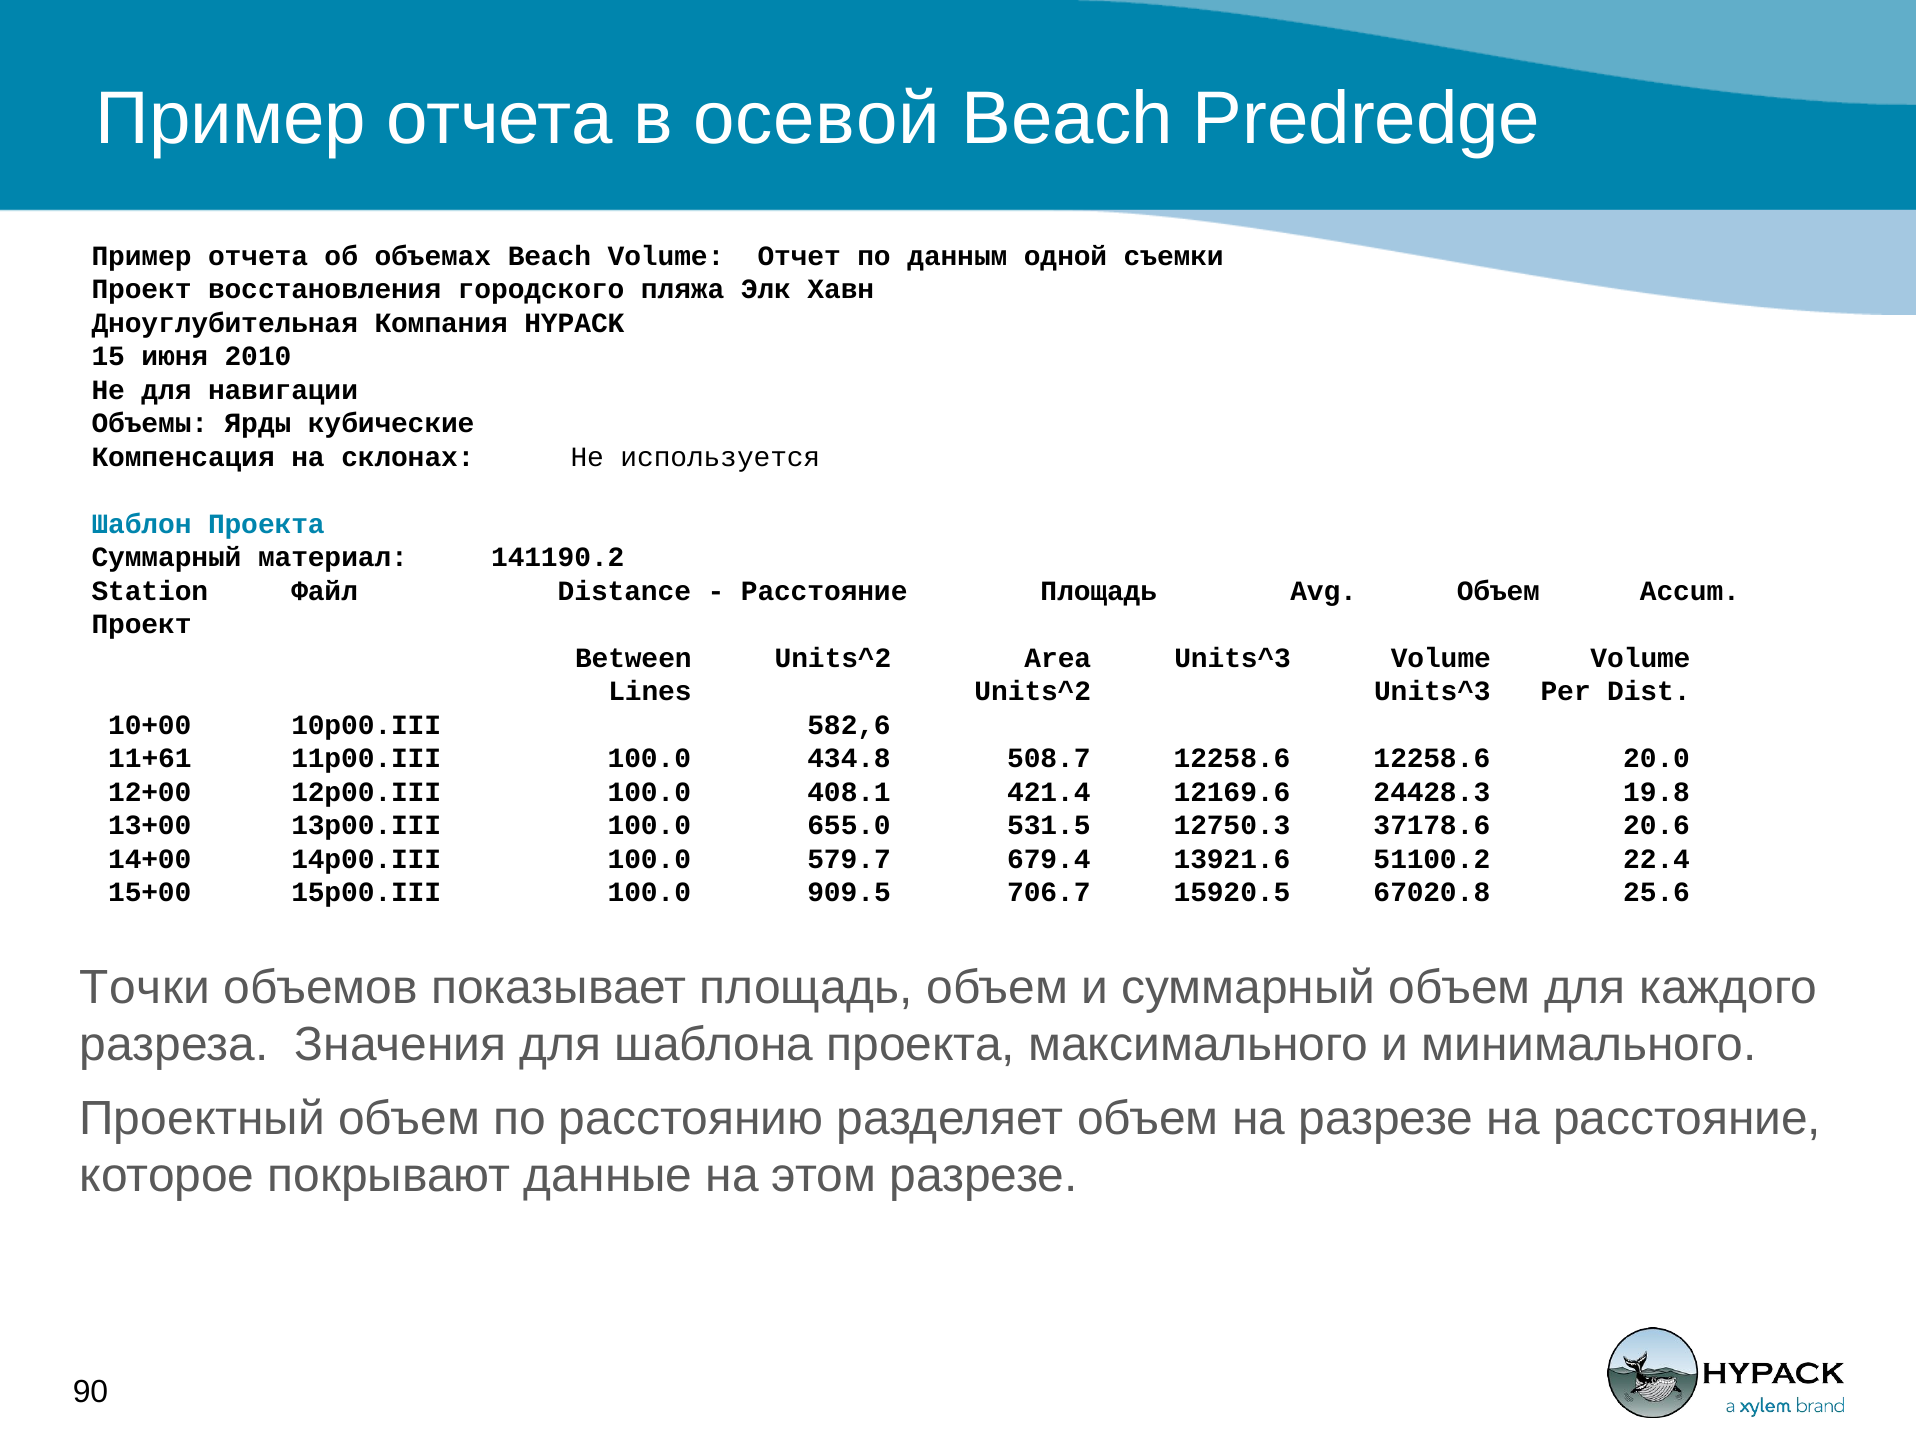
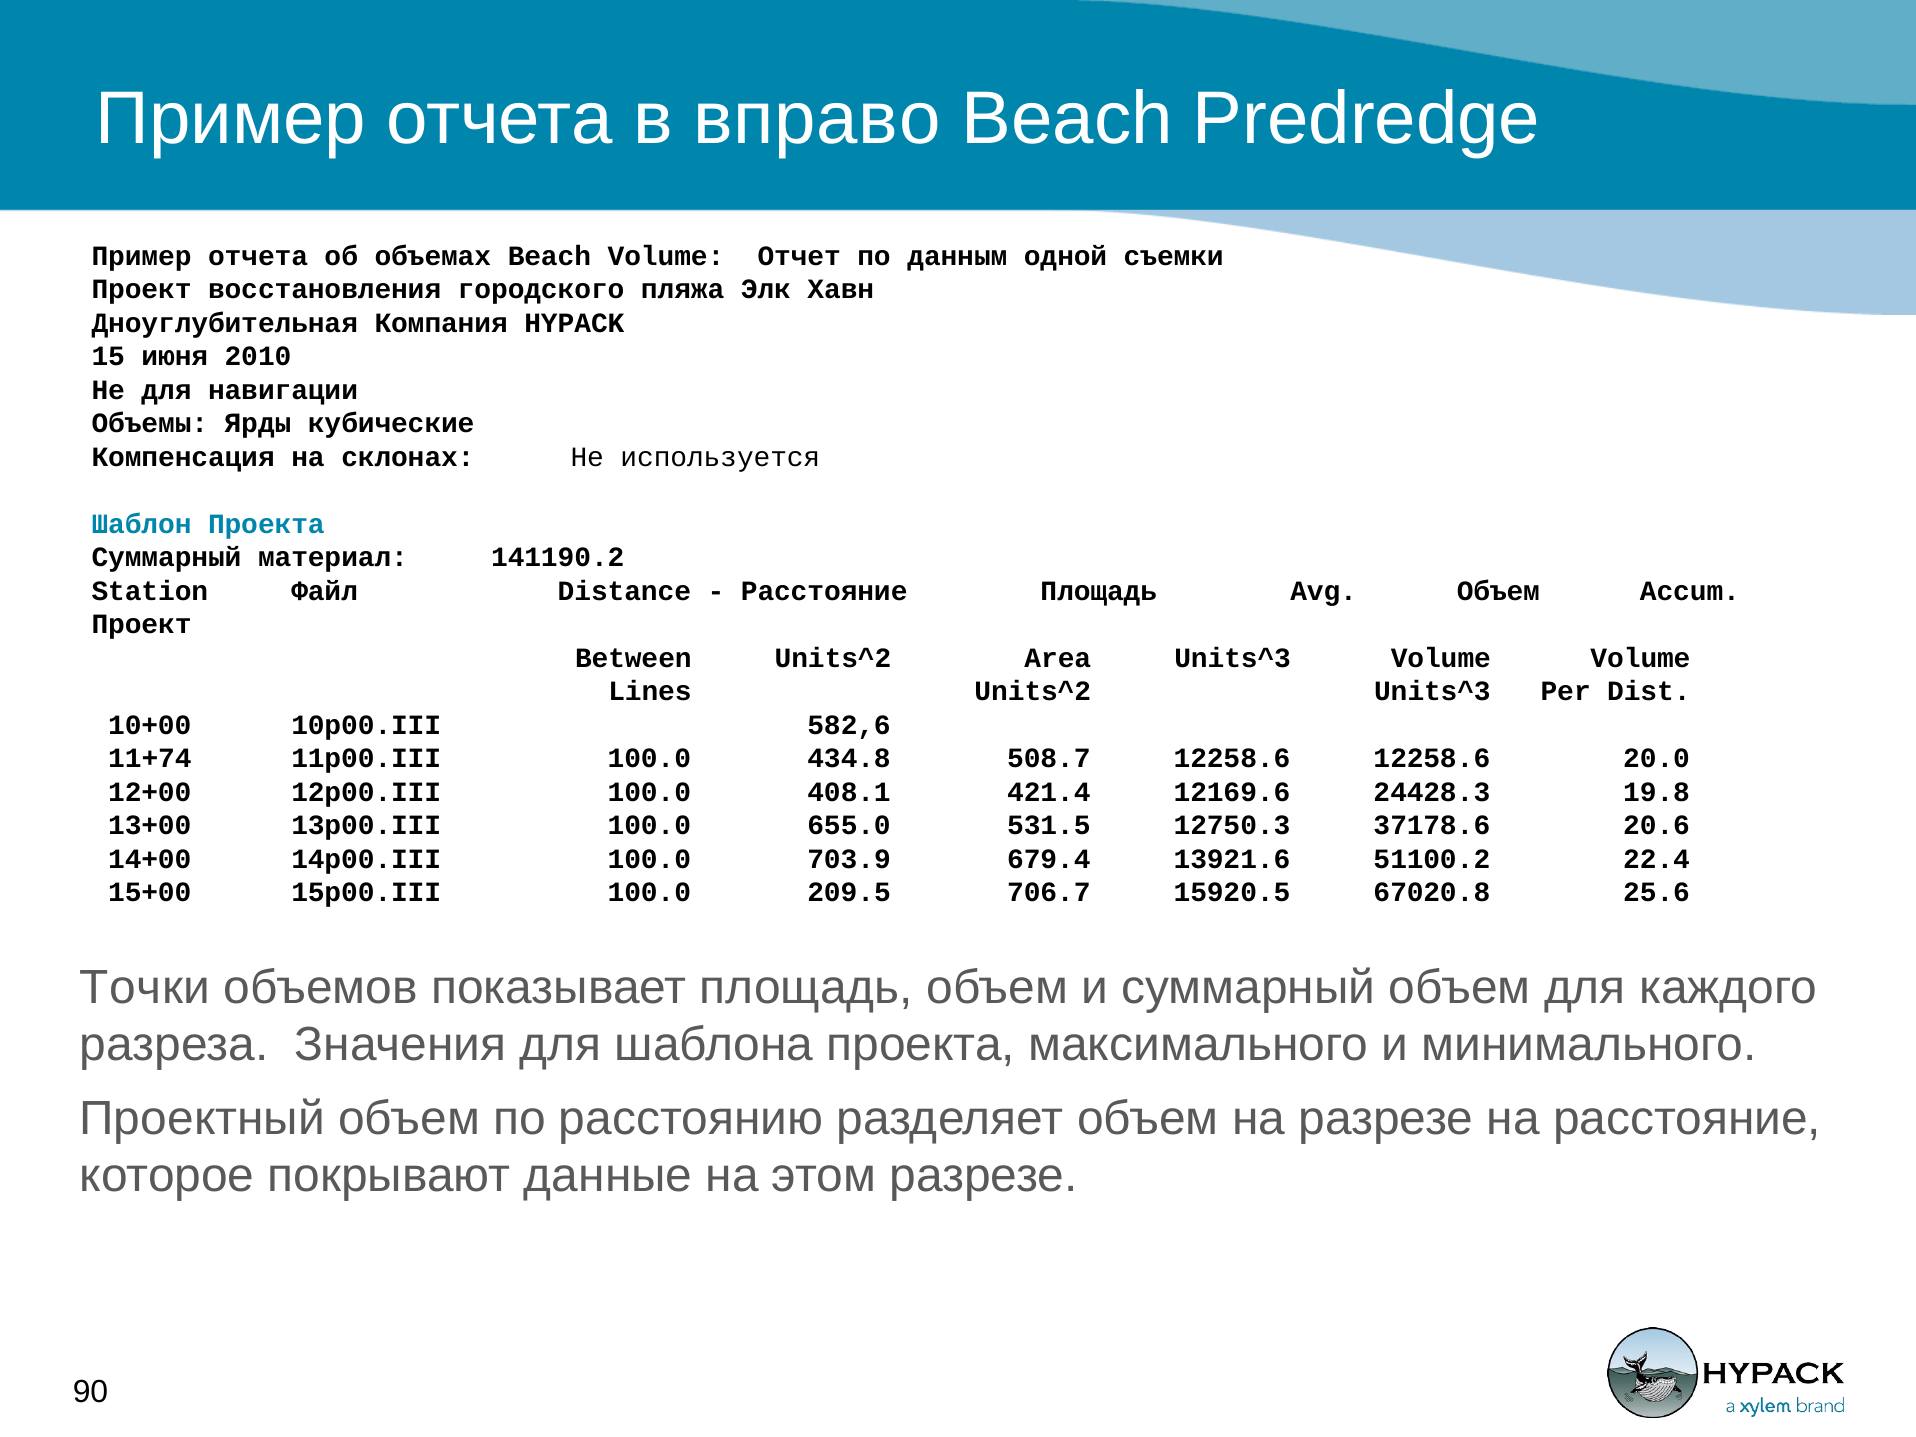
осевой: осевой -> вправо
11+61: 11+61 -> 11+74
579.7: 579.7 -> 703.9
909.5: 909.5 -> 209.5
